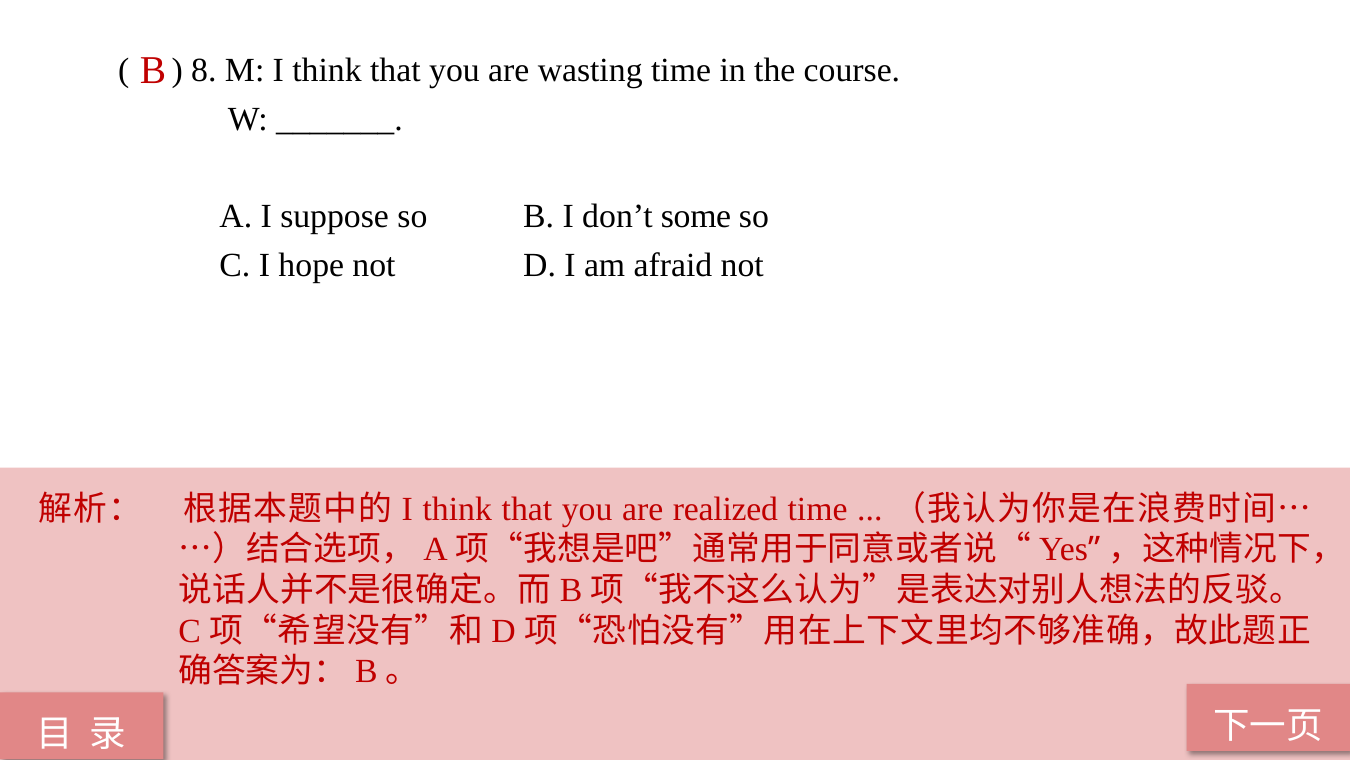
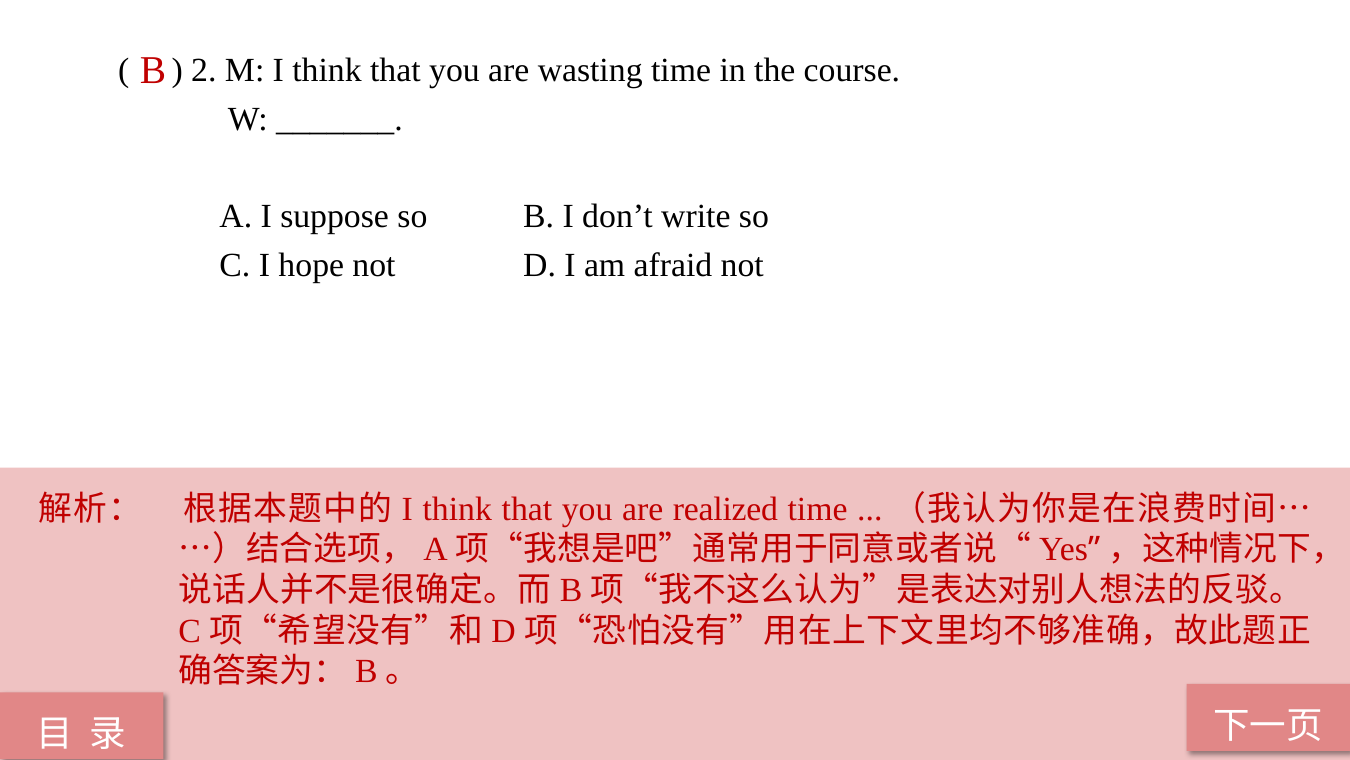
8: 8 -> 2
some: some -> write
